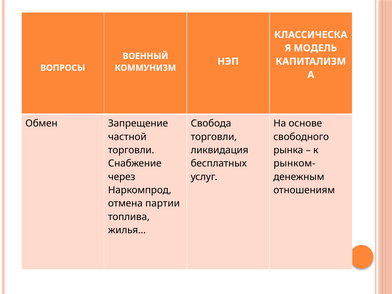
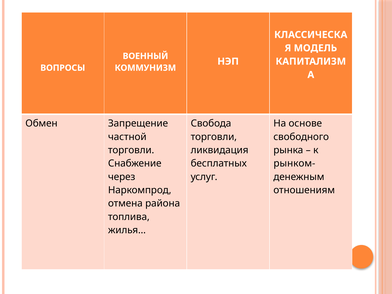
партии: партии -> района
